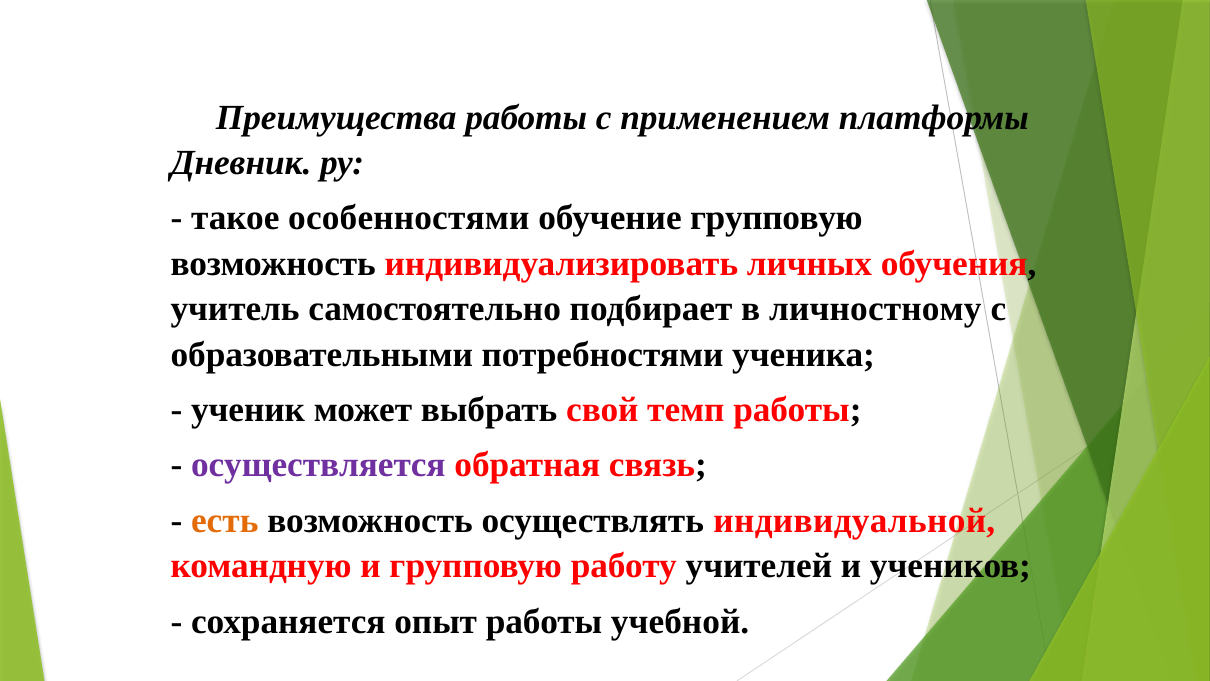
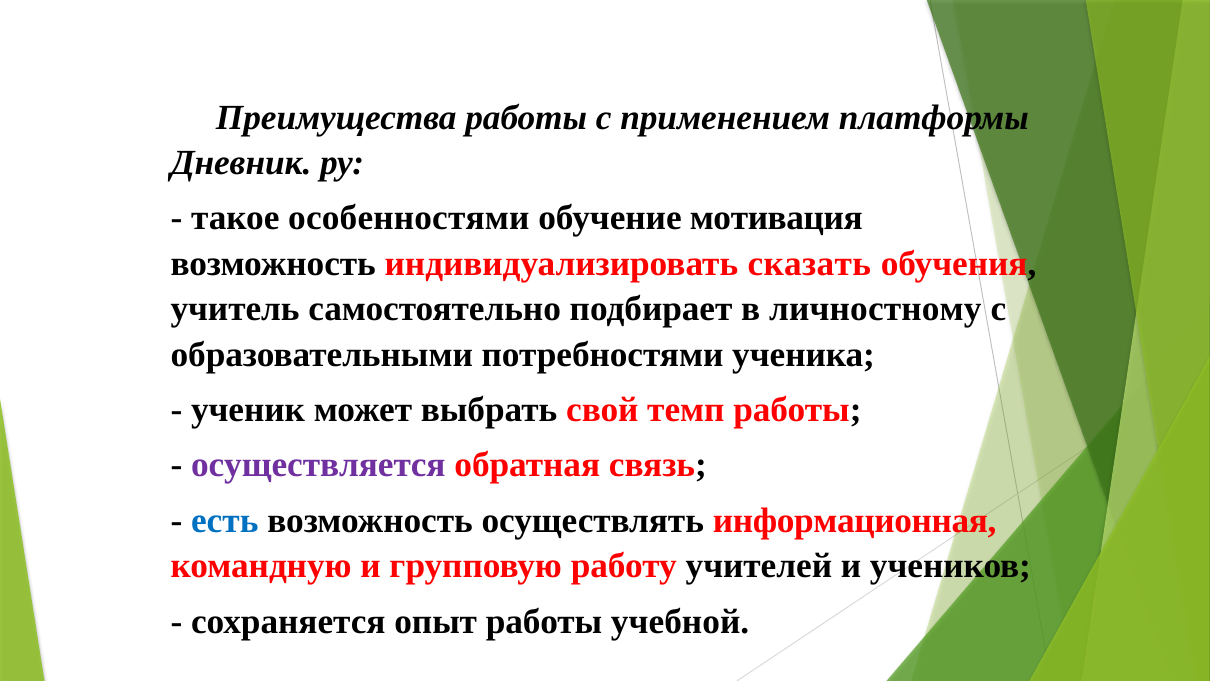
обучение групповую: групповую -> мотивация
личных: личных -> сказать
есть colour: orange -> blue
индивидуальной: индивидуальной -> информационная
